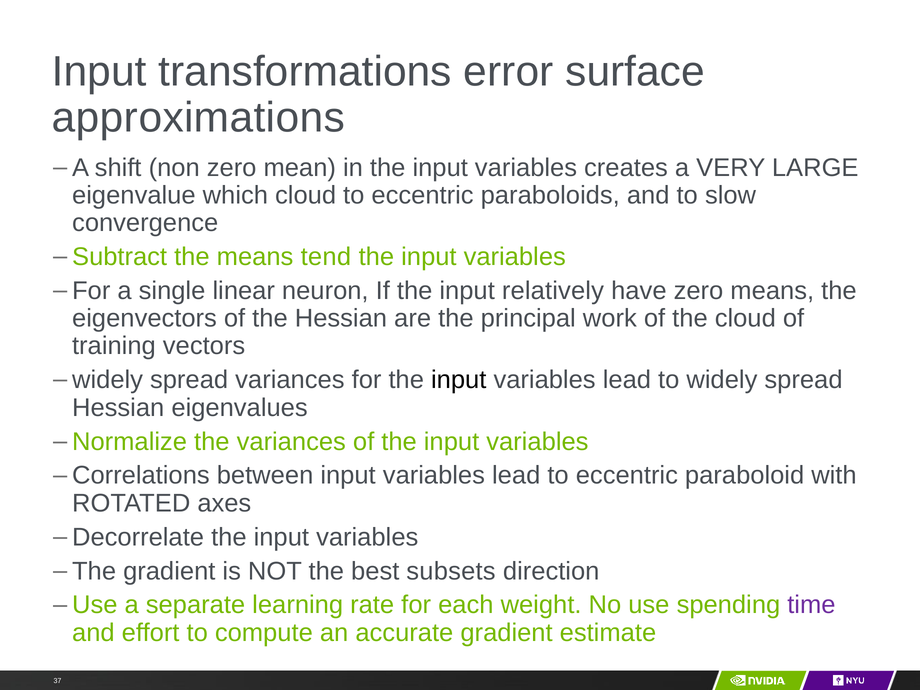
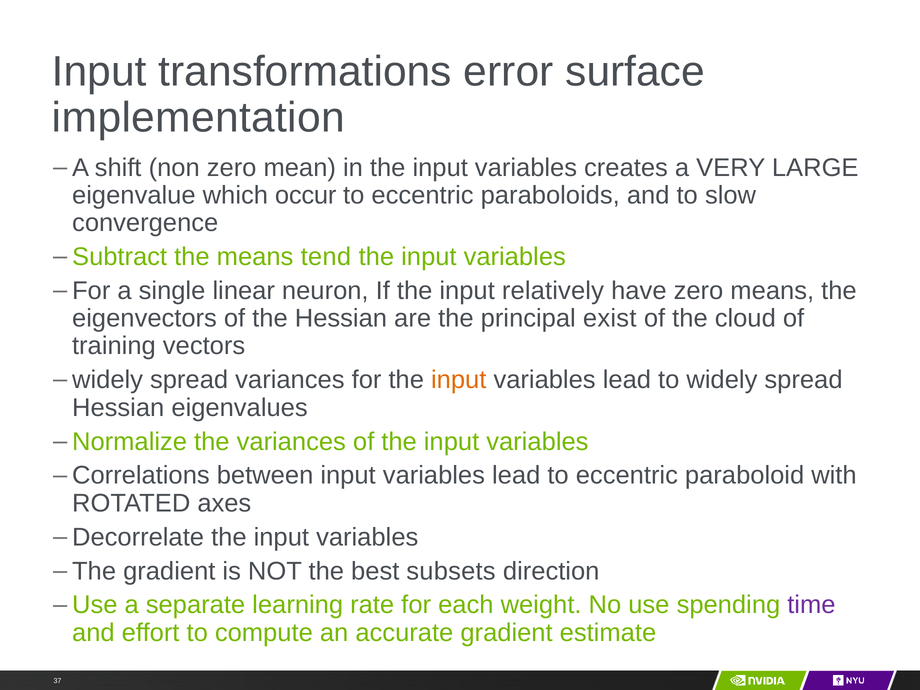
approximations: approximations -> implementation
which cloud: cloud -> occur
work: work -> exist
input at (459, 380) colour: black -> orange
